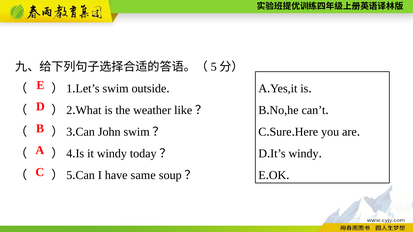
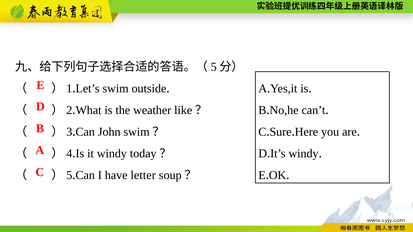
same: same -> letter
